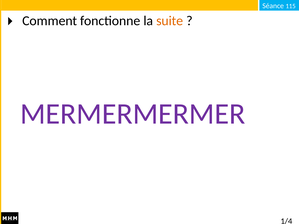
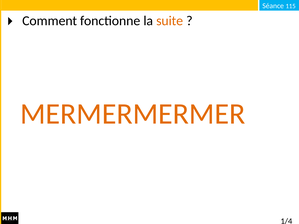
MERMERMERMER colour: purple -> orange
